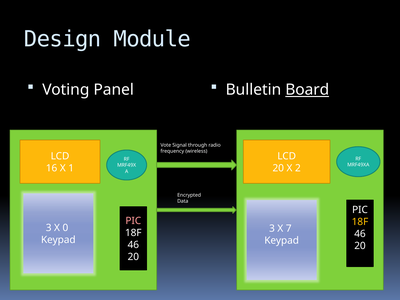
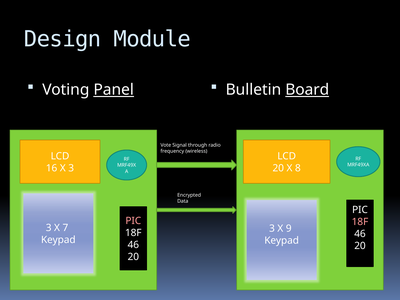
Panel underline: none -> present
X 1: 1 -> 3
2: 2 -> 8
18F at (360, 222) colour: yellow -> pink
0: 0 -> 7
7: 7 -> 9
